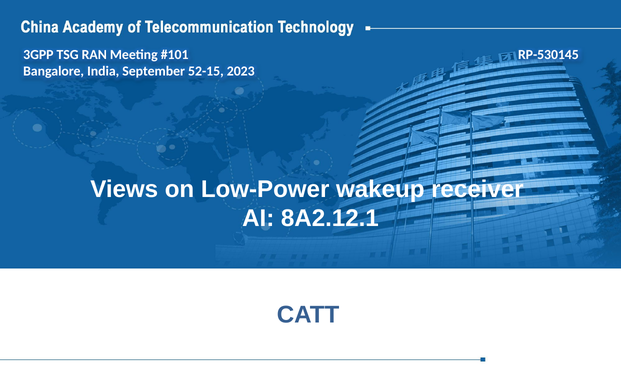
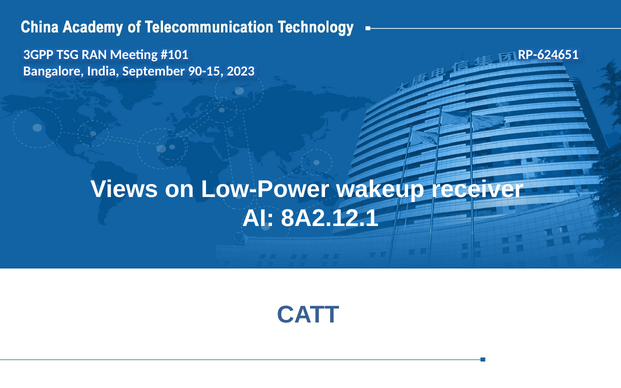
RP-530145: RP-530145 -> RP-624651
52-15: 52-15 -> 90-15
